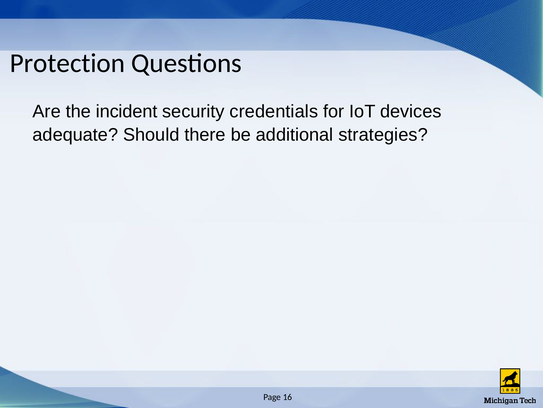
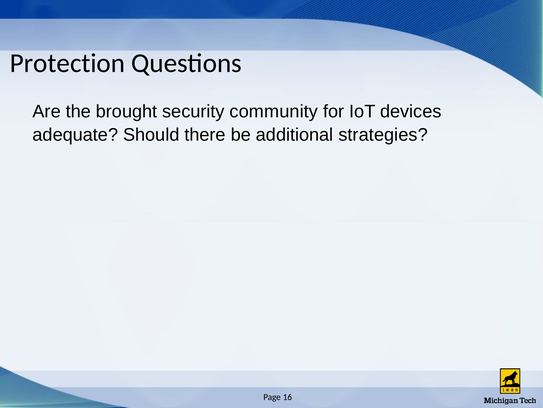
incident: incident -> brought
credentials: credentials -> community
